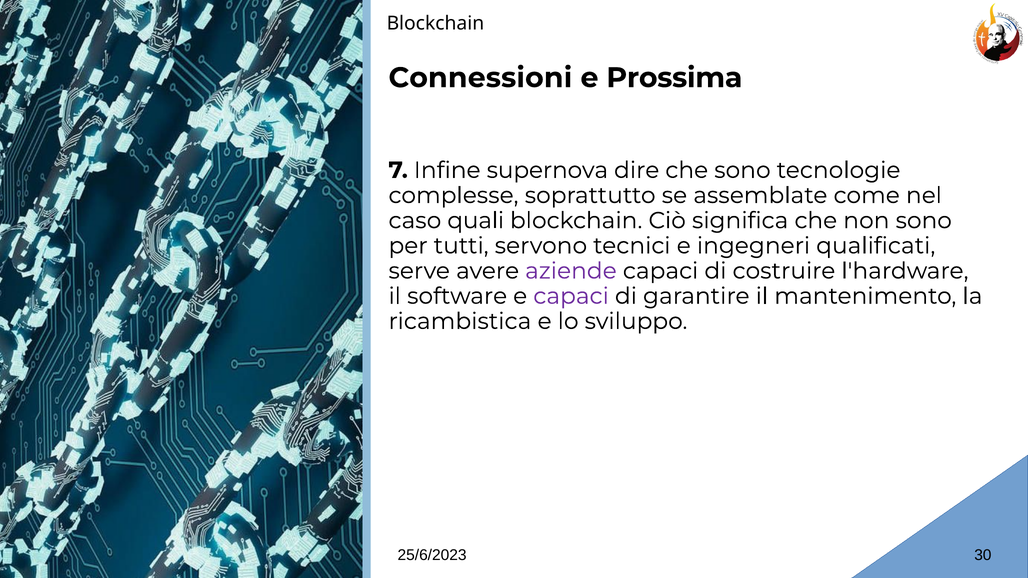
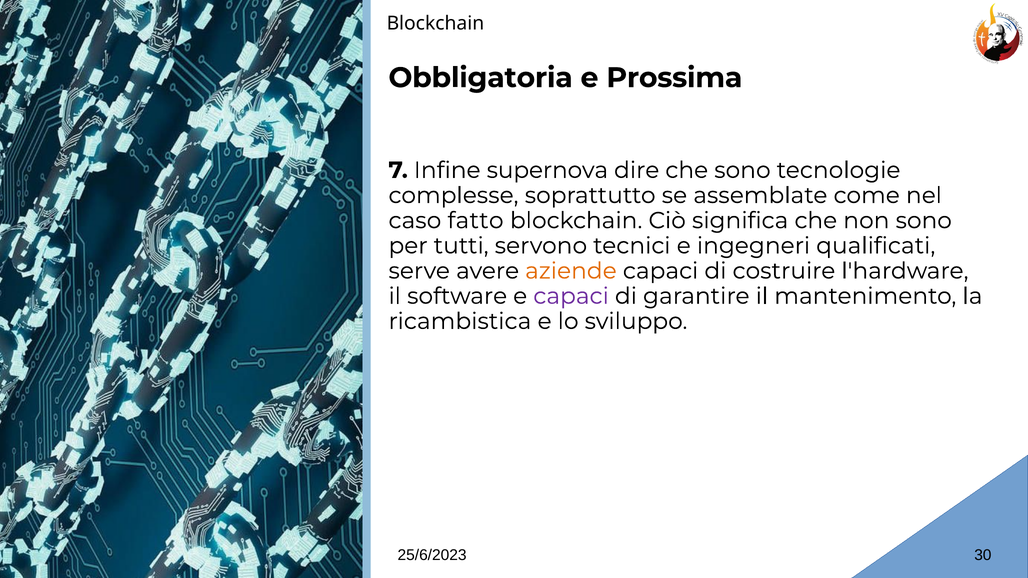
Connessioni: Connessioni -> Obbligatoria
quali: quali -> fatto
aziende colour: purple -> orange
